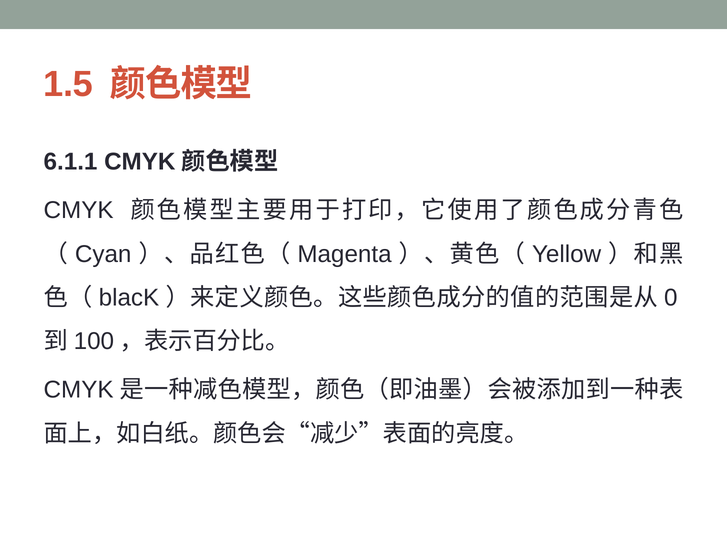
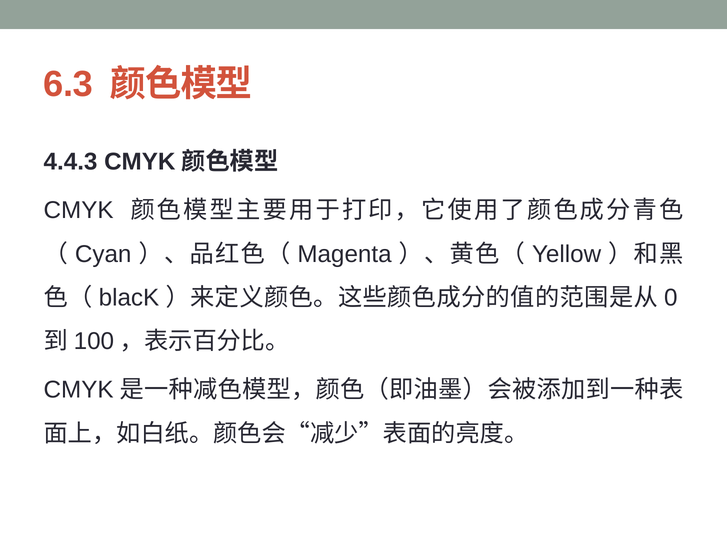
1.5: 1.5 -> 6.3
6.1.1: 6.1.1 -> 4.4.3
